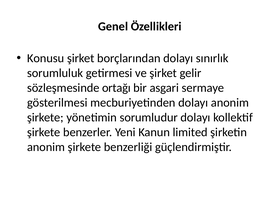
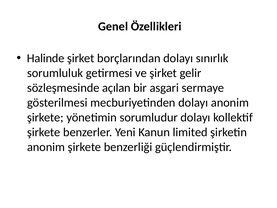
Konusu: Konusu -> Halinde
ortağı: ortağı -> açılan
